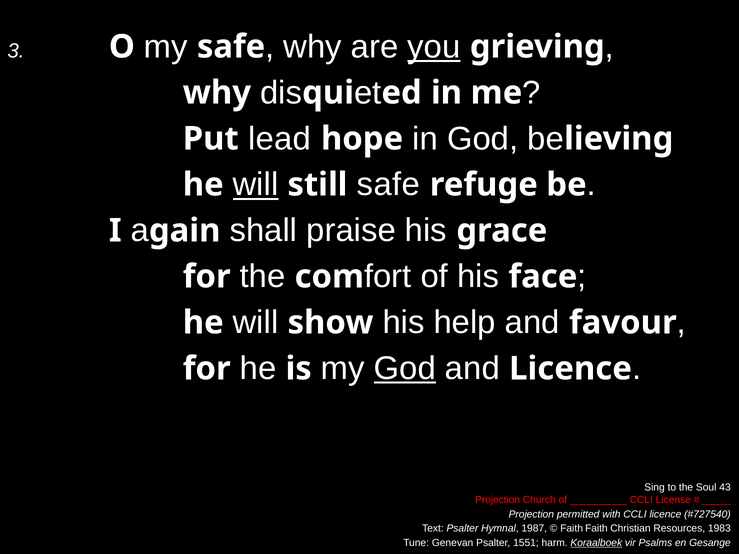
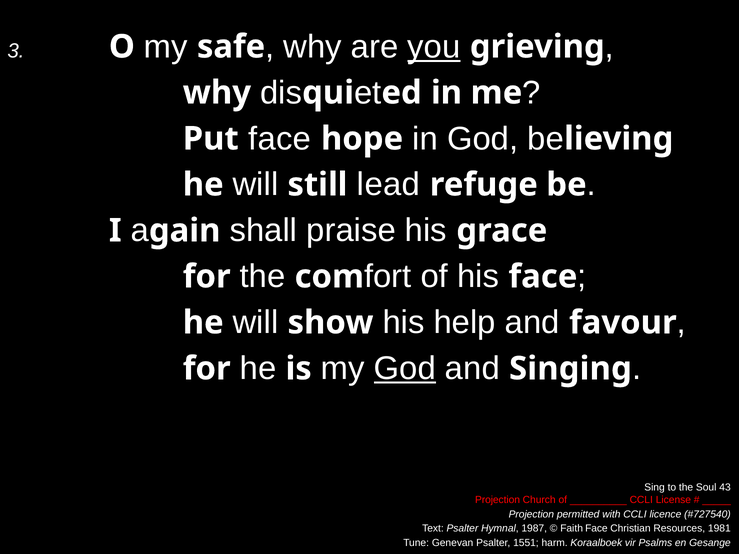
Put lead: lead -> face
will at (256, 185) underline: present -> none
still safe: safe -> lead
and Licence: Licence -> Singing
Faith Faith: Faith -> Face
1983: 1983 -> 1981
Koraalboek underline: present -> none
